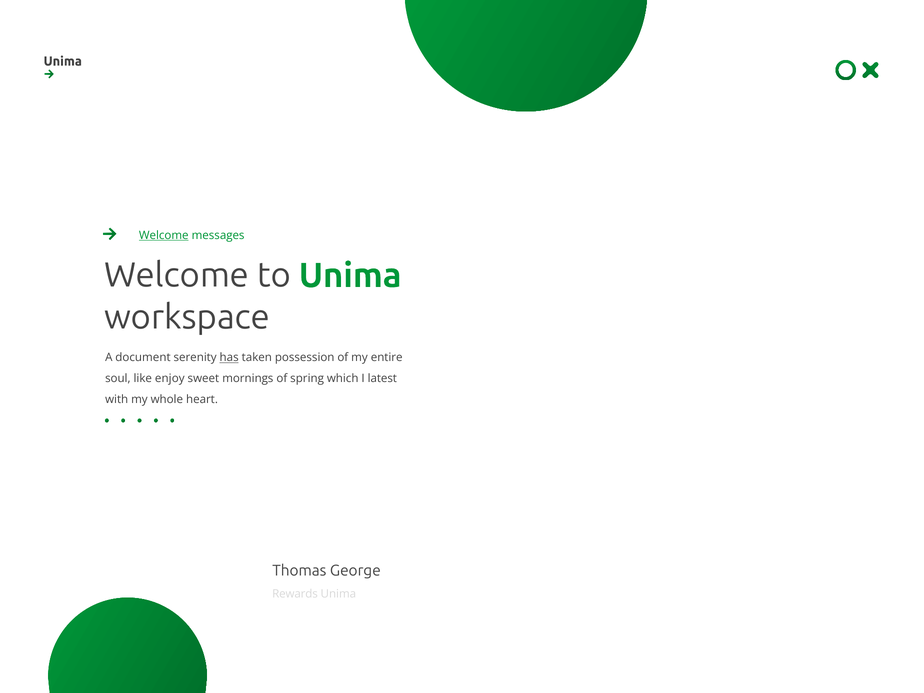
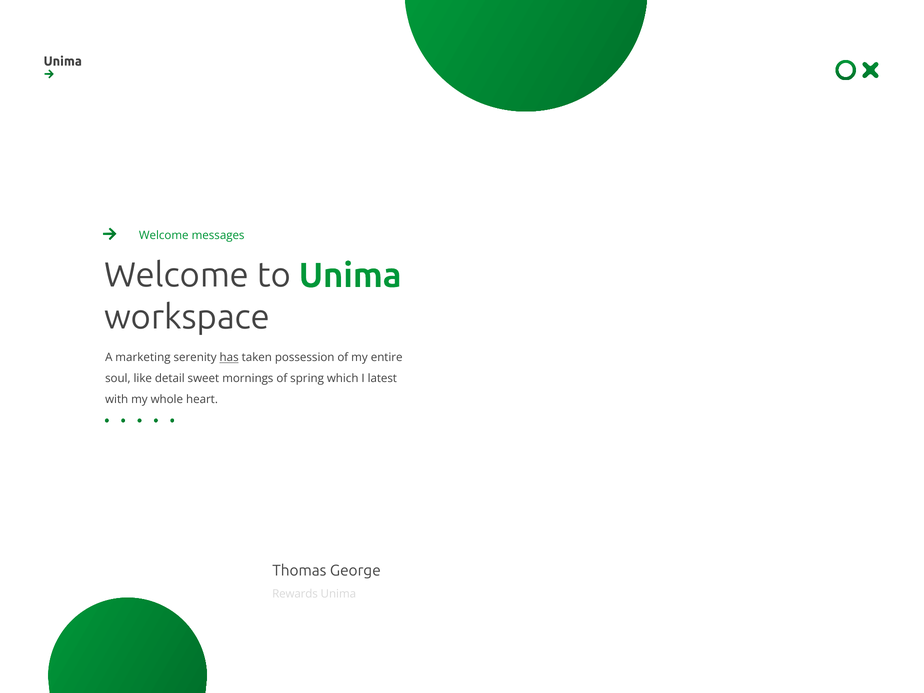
Welcome at (164, 235) underline: present -> none
document: document -> marketing
enjoy: enjoy -> detail
